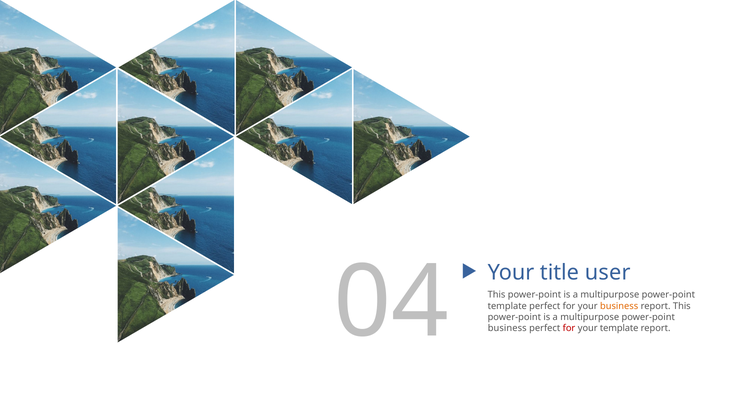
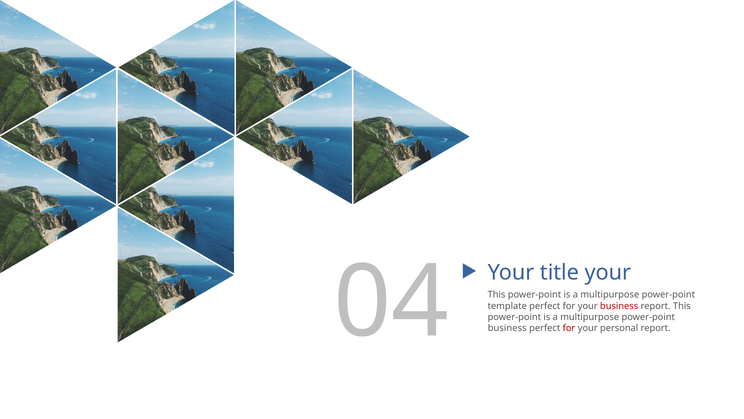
title user: user -> your
business at (619, 306) colour: orange -> red
your template: template -> personal
